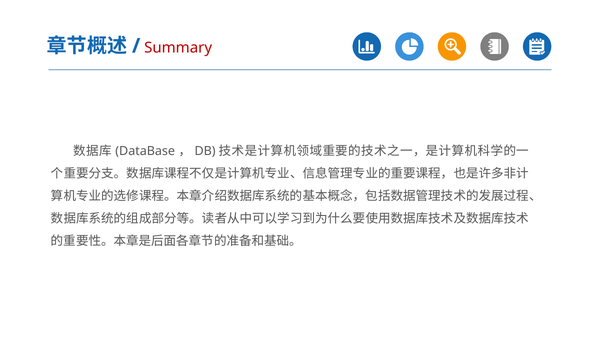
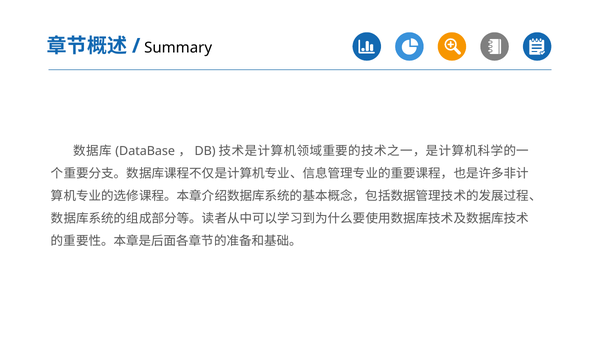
Summary colour: red -> black
